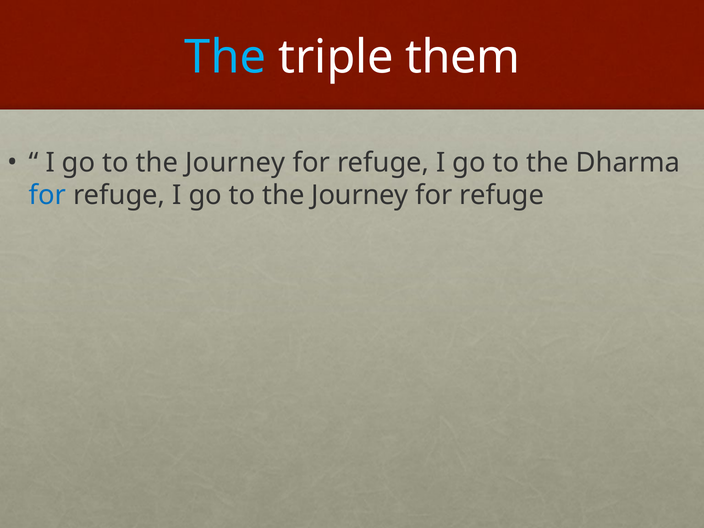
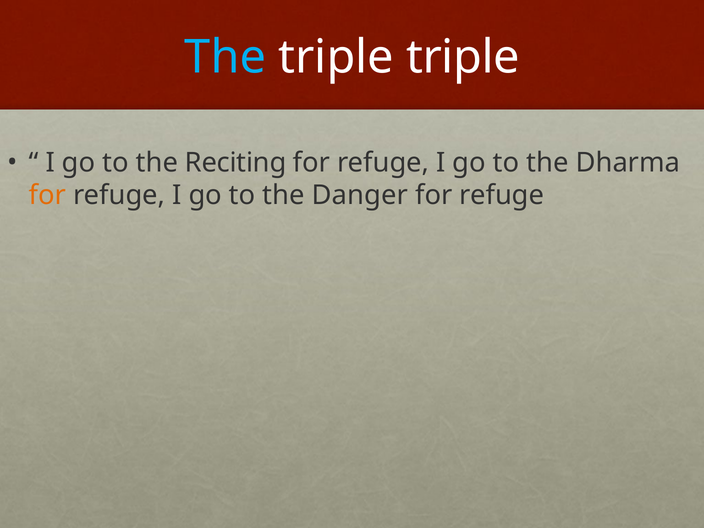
triple them: them -> triple
Journey at (235, 163): Journey -> Reciting
for at (47, 195) colour: blue -> orange
Journey at (360, 195): Journey -> Danger
